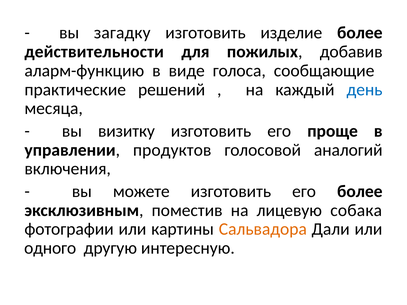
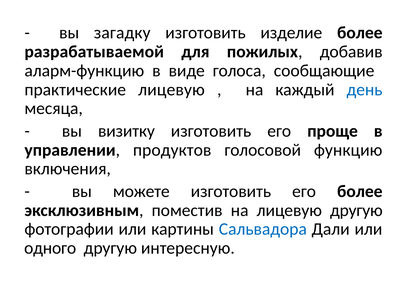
действительности: действительности -> разрабатываемой
практические решений: решений -> лицевую
аналогий: аналогий -> функцию
лицевую собака: собака -> другую
Сальвадора colour: orange -> blue
